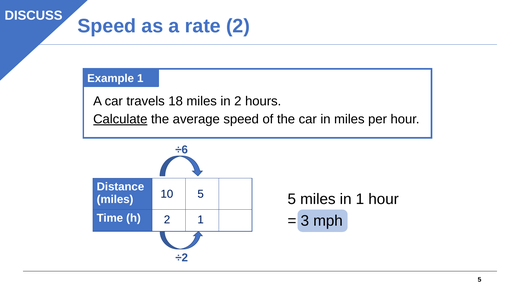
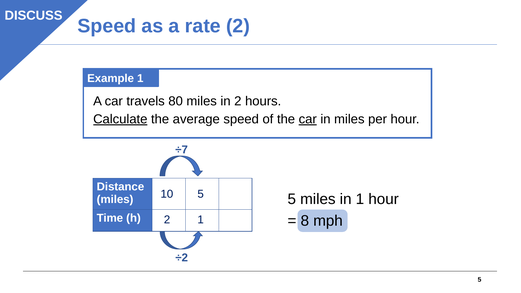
18: 18 -> 80
car at (308, 119) underline: none -> present
÷6: ÷6 -> ÷7
3: 3 -> 8
